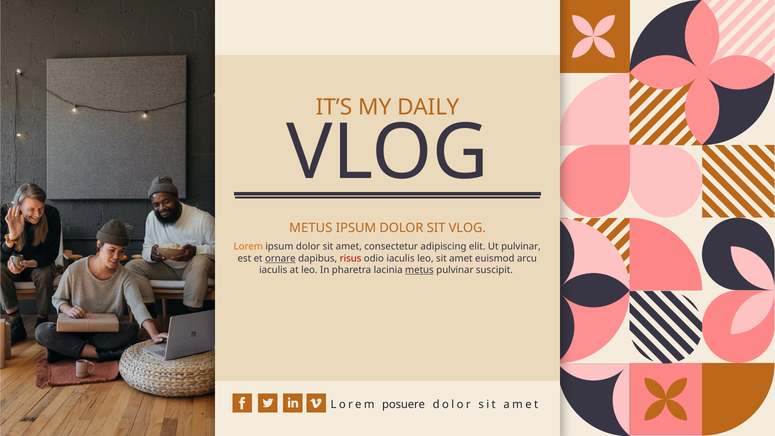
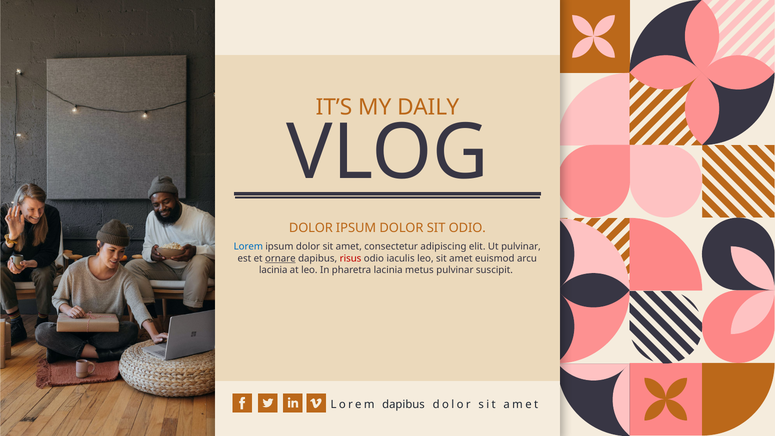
METUS at (311, 228): METUS -> DOLOR
SIT VLOG: VLOG -> ODIO
Lorem at (248, 247) colour: orange -> blue
iaculis at (273, 270): iaculis -> lacinia
metus at (419, 270) underline: present -> none
Lorem posuere: posuere -> dapibus
